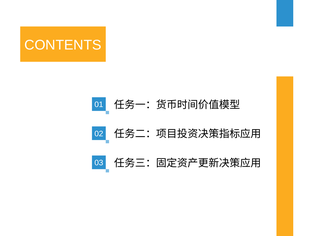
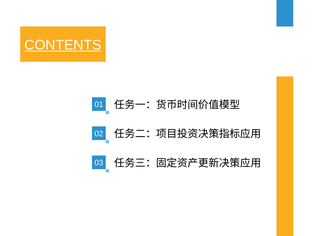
CONTENTS underline: none -> present
